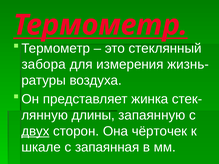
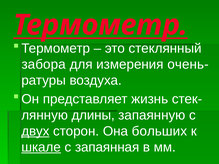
жизнь-: жизнь- -> очень-
жинка: жинка -> жизнь
чёрточек: чёрточек -> больших
шкале underline: none -> present
